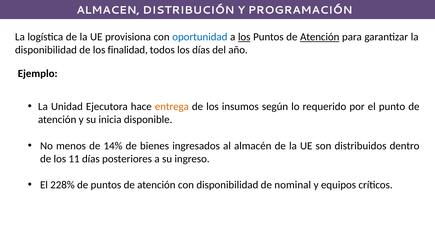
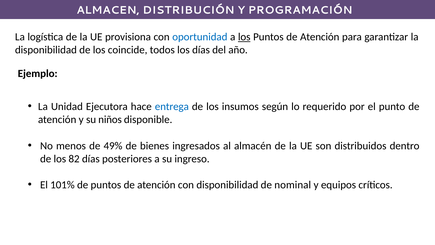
Atención at (320, 37) underline: present -> none
finalidad: finalidad -> coincide
entrega colour: orange -> blue
inicia: inicia -> niños
14%: 14% -> 49%
11: 11 -> 82
228%: 228% -> 101%
